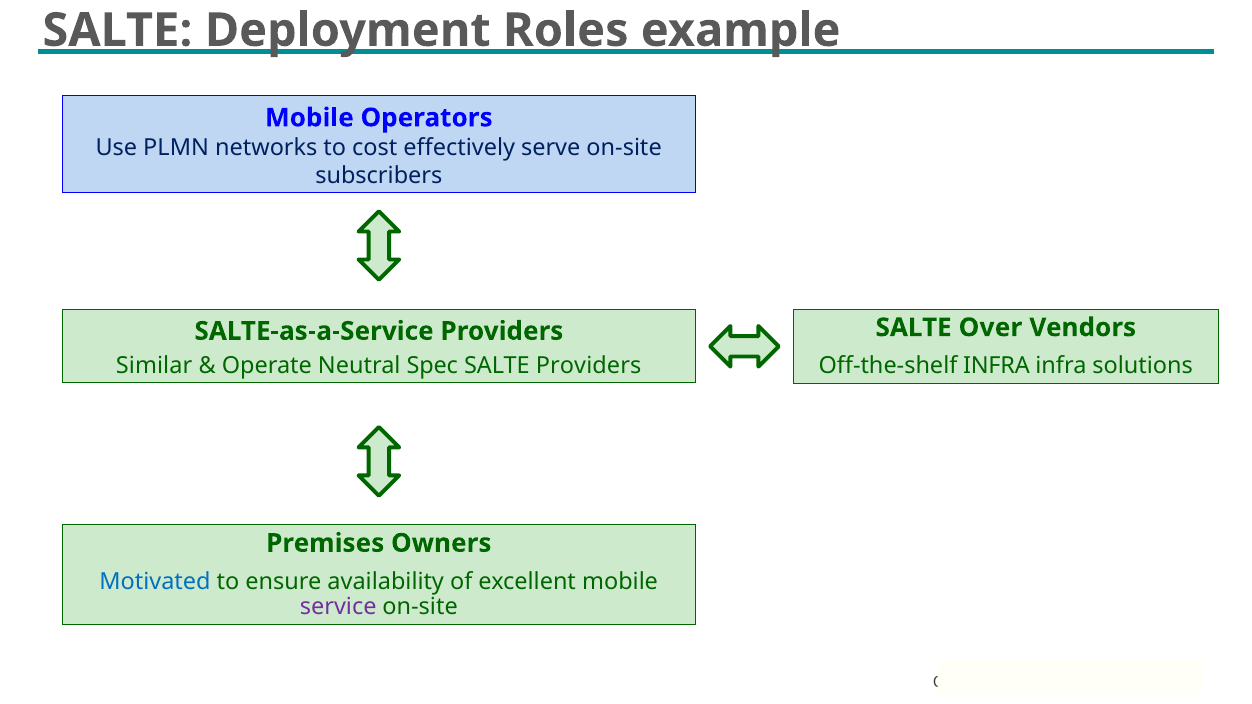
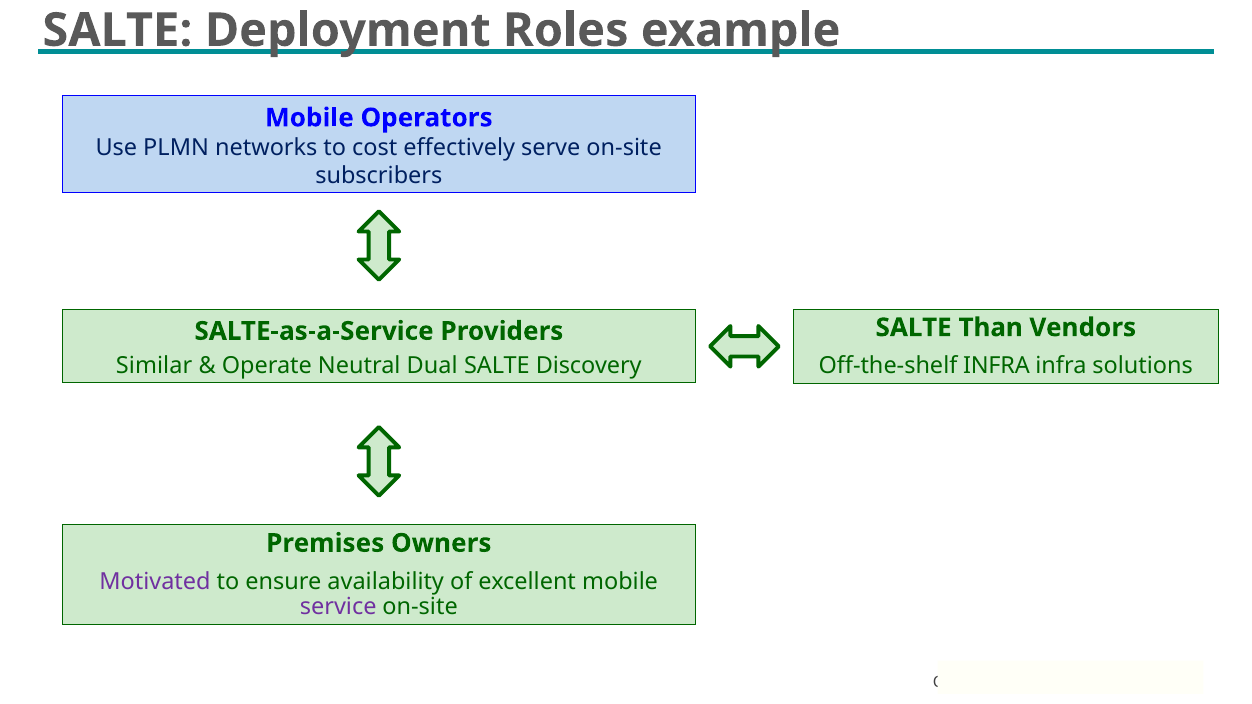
Over: Over -> Than
Spec: Spec -> Dual
SALTE Providers: Providers -> Discovery
Motivated colour: blue -> purple
